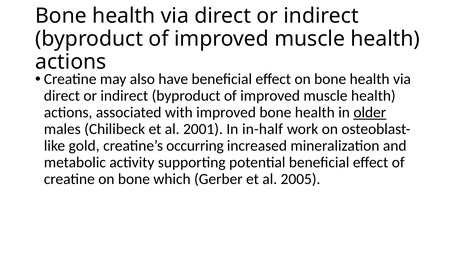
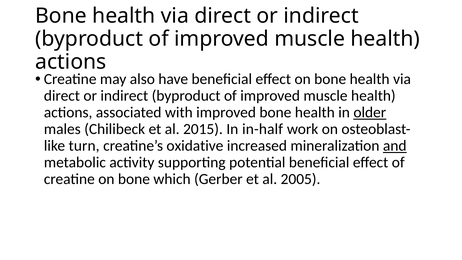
2001: 2001 -> 2015
gold: gold -> turn
occurring: occurring -> oxidative
and underline: none -> present
